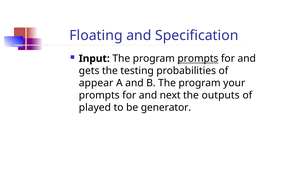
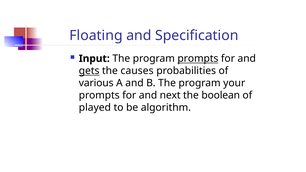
gets underline: none -> present
testing: testing -> causes
appear: appear -> various
outputs: outputs -> boolean
generator: generator -> algorithm
